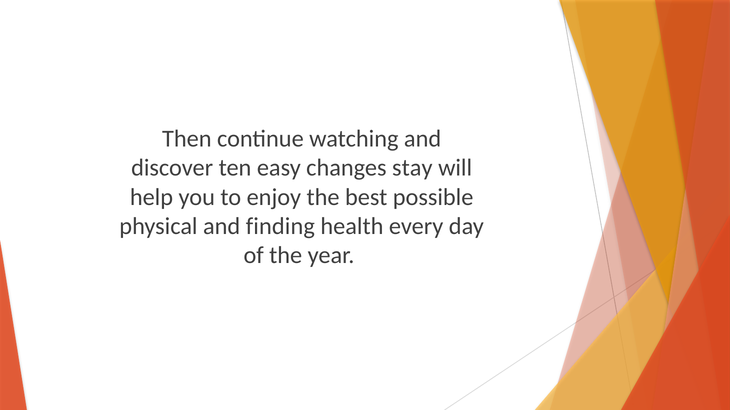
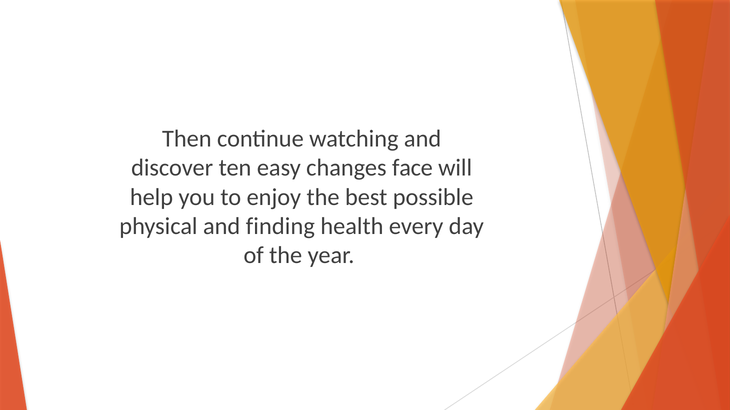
stay: stay -> face
